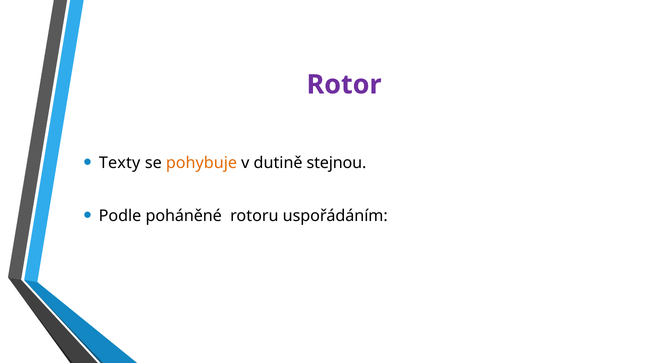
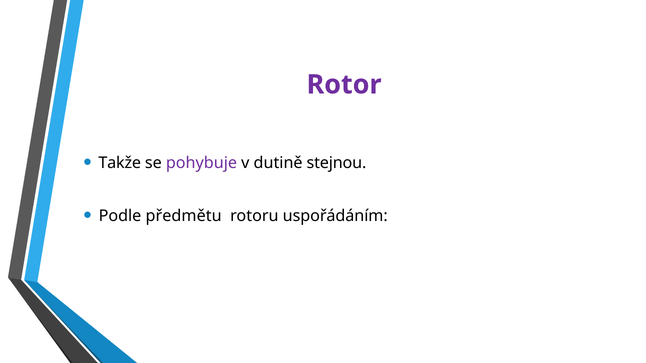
Texty: Texty -> Takže
pohybuje colour: orange -> purple
poháněné: poháněné -> předmětu
